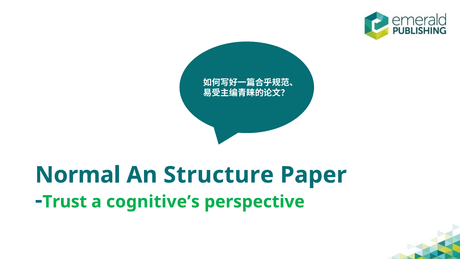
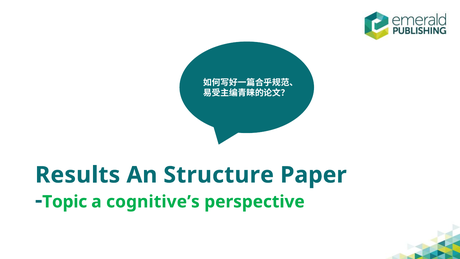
Normal: Normal -> Results
Trust: Trust -> Topic
